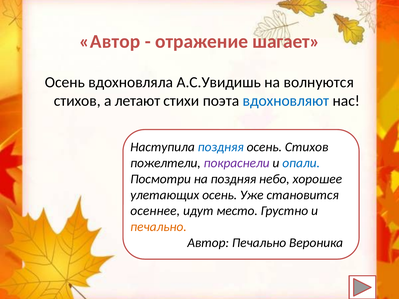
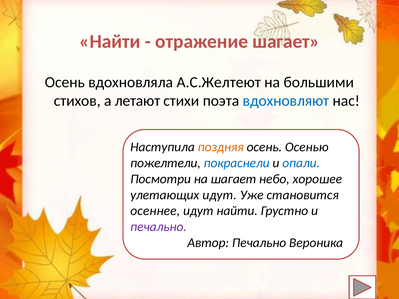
Автор at (110, 42): Автор -> Найти
А.С.Увидишь: А.С.Увидишь -> А.С.Желтеют
волнуются: волнуются -> большими
поздняя at (221, 147) colour: blue -> orange
осень Стихов: Стихов -> Осенью
покраснели colour: purple -> blue
на поздняя: поздняя -> шагает
улетающих осень: осень -> идут
идут место: место -> найти
печально at (158, 227) colour: orange -> purple
